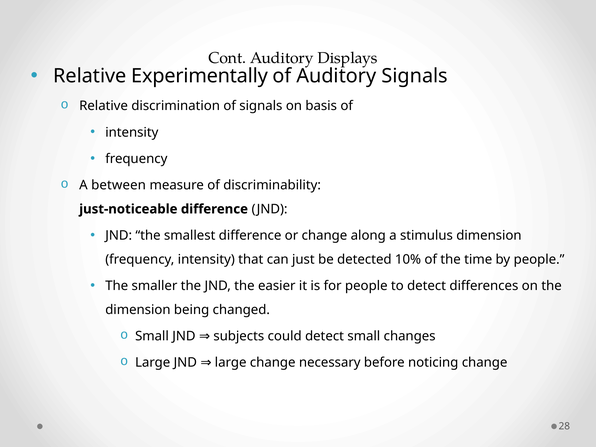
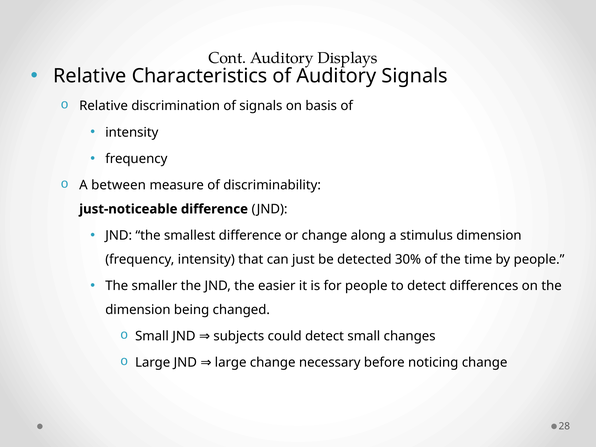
Experimentally: Experimentally -> Characteristics
10%: 10% -> 30%
